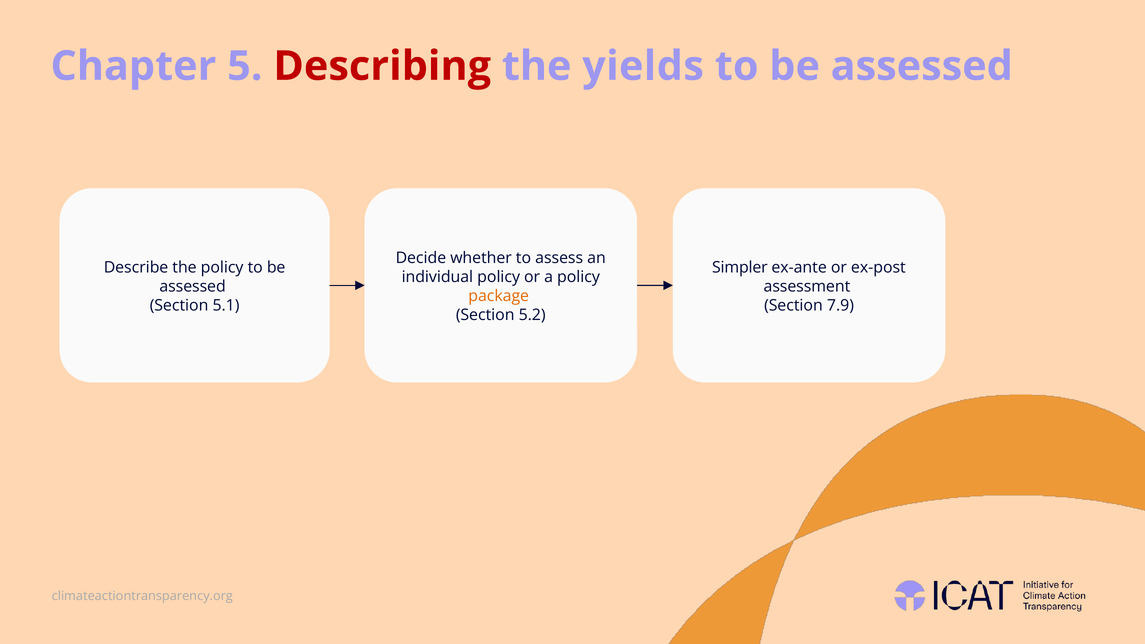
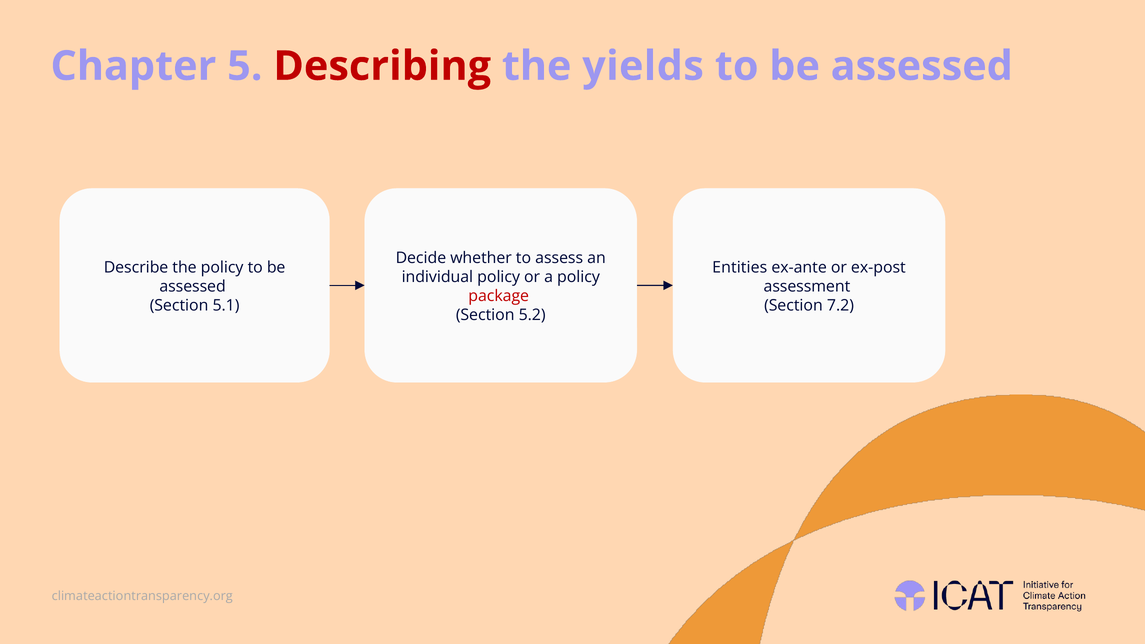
Simpler: Simpler -> Entities
package colour: orange -> red
7.9: 7.9 -> 7.2
